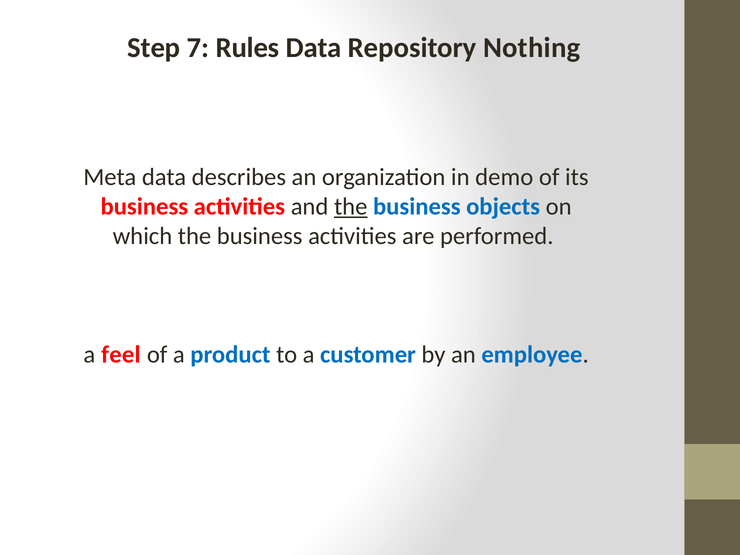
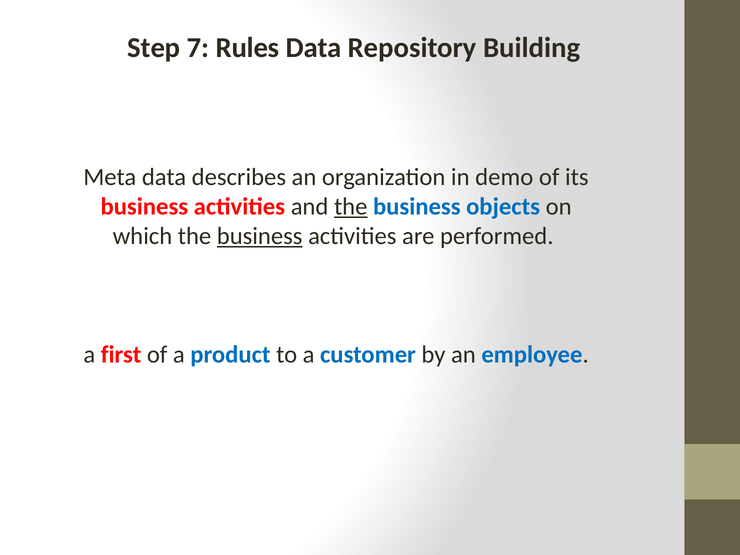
Nothing: Nothing -> Building
business at (260, 236) underline: none -> present
feel: feel -> first
